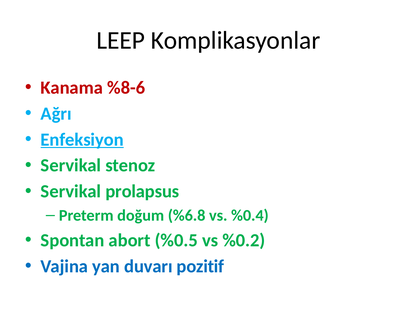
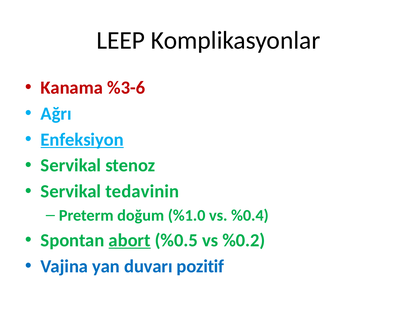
%8-6: %8-6 -> %3-6
prolapsus: prolapsus -> tedavinin
%6.8: %6.8 -> %1.0
abort underline: none -> present
